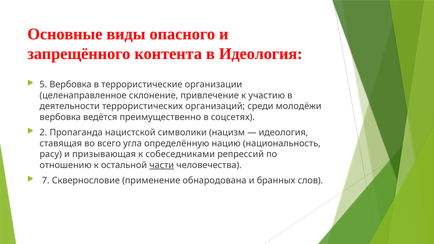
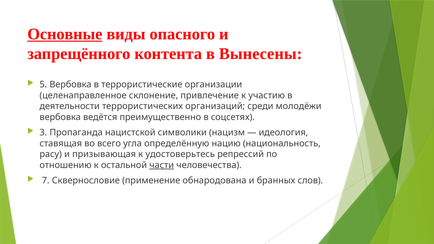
Основные underline: none -> present
в Идеология: Идеология -> Вынесены
2: 2 -> 3
собеседниками: собеседниками -> удостоверьтесь
